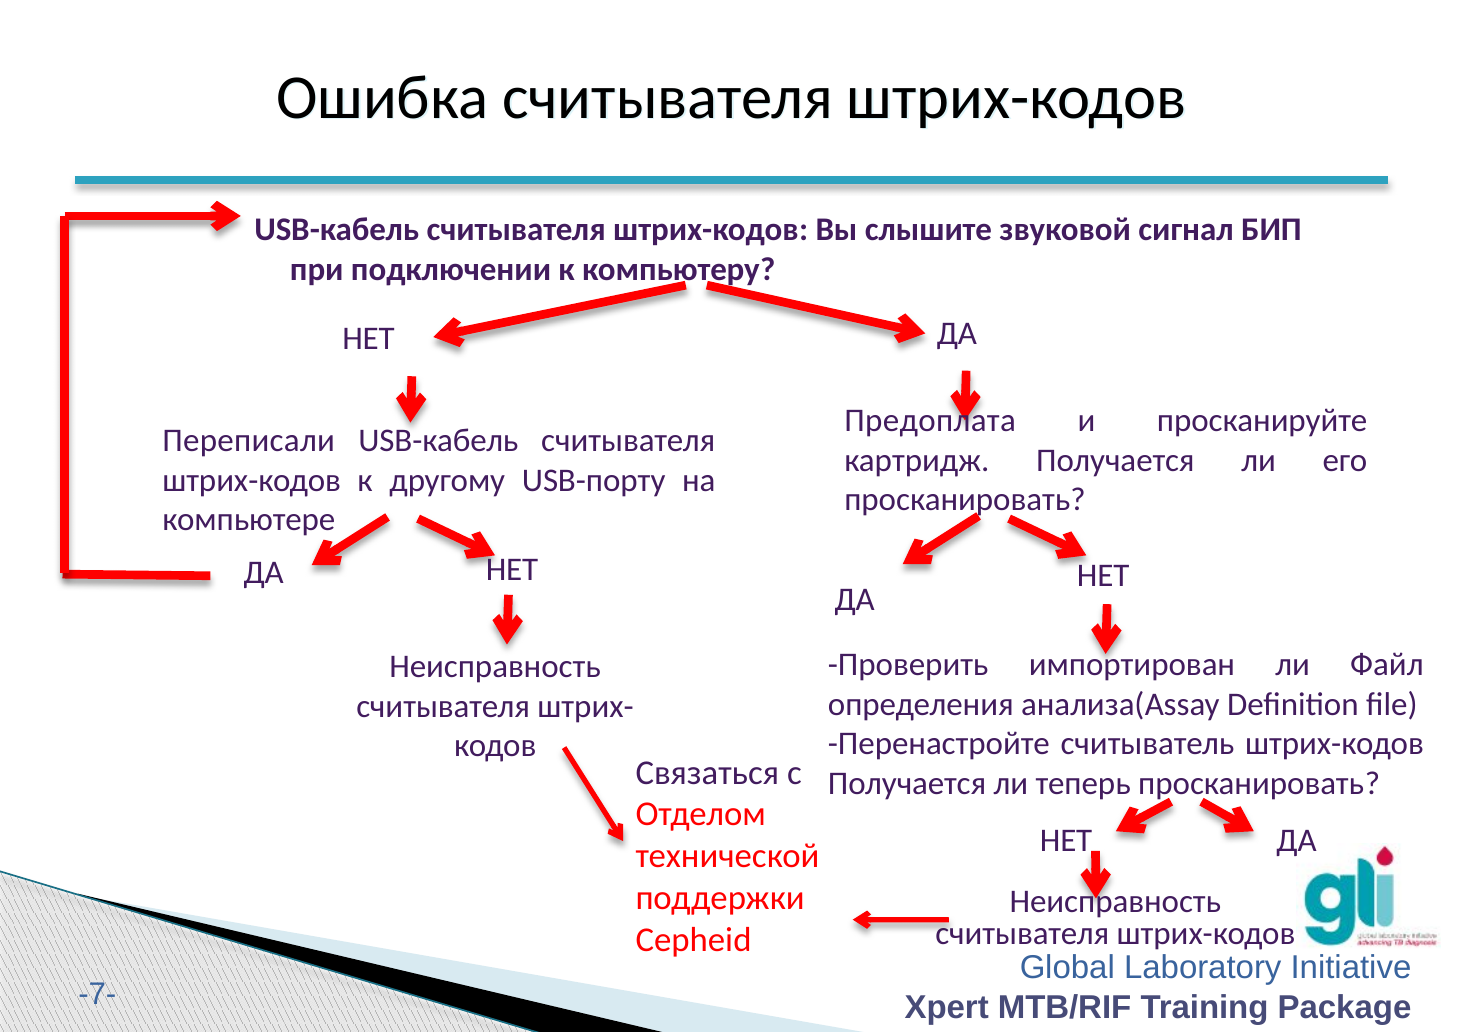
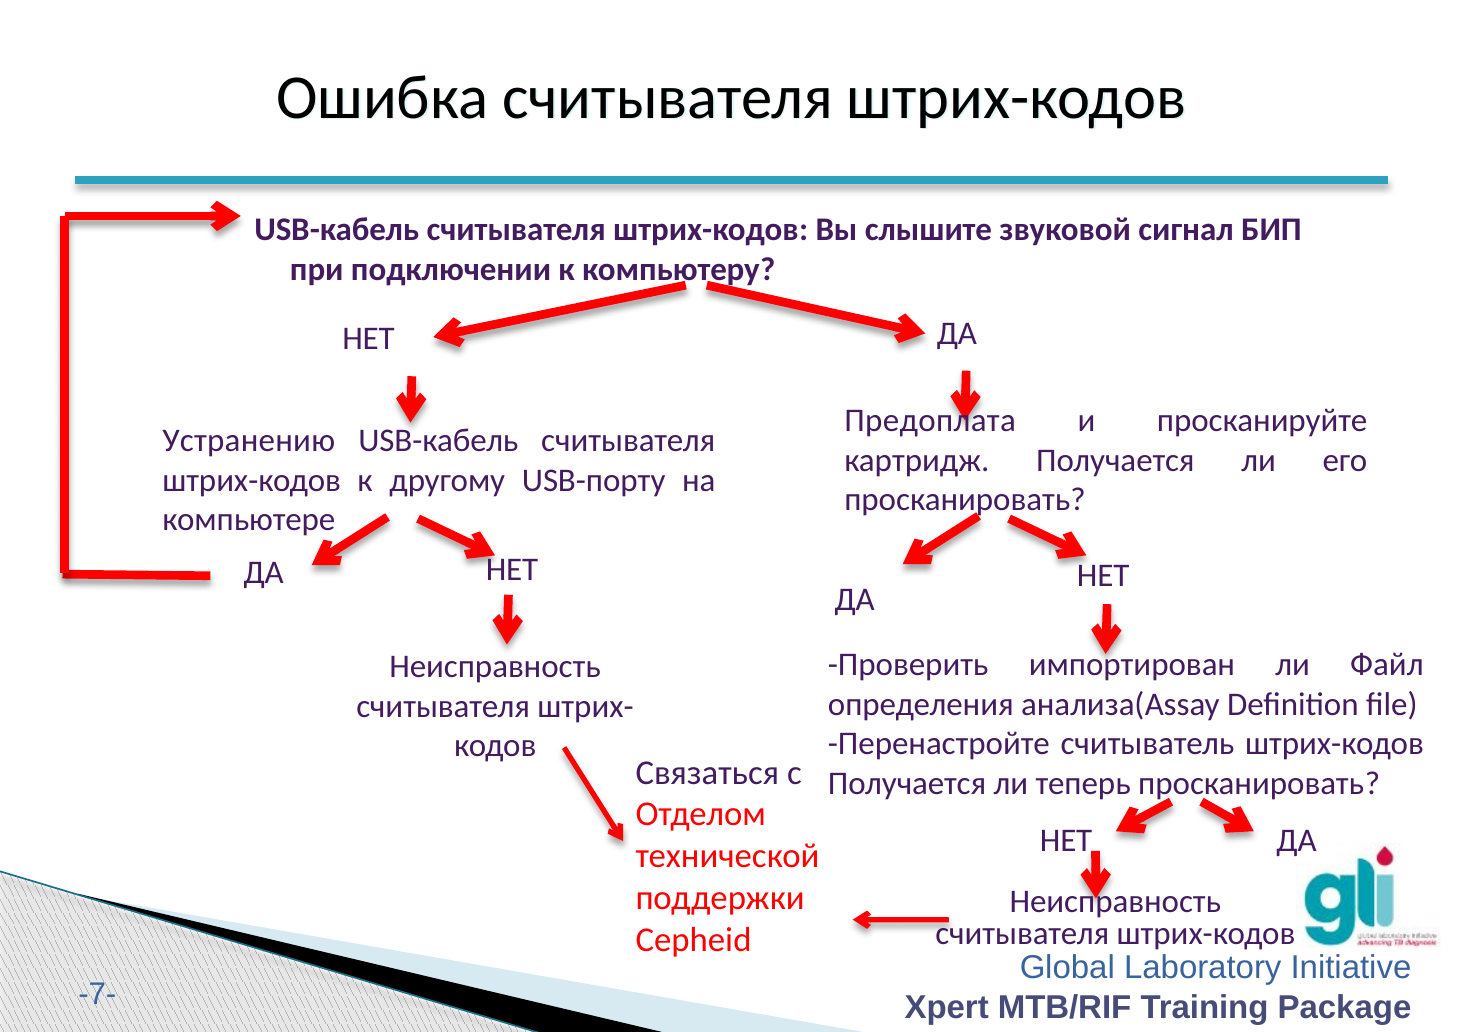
Переписали: Переписали -> Устранению
